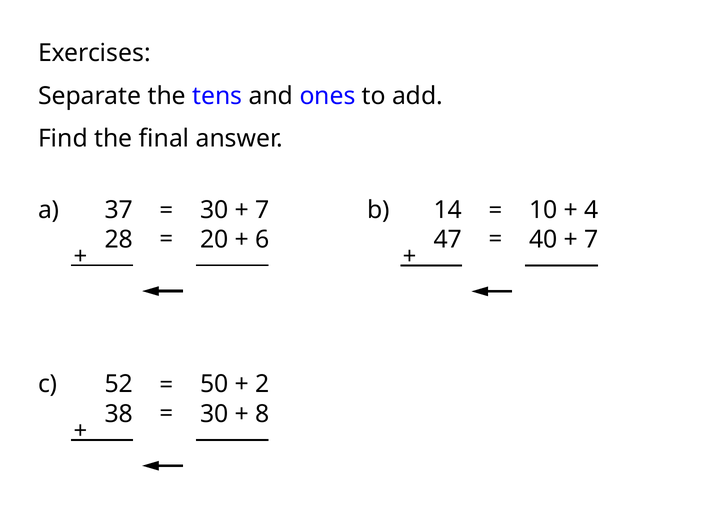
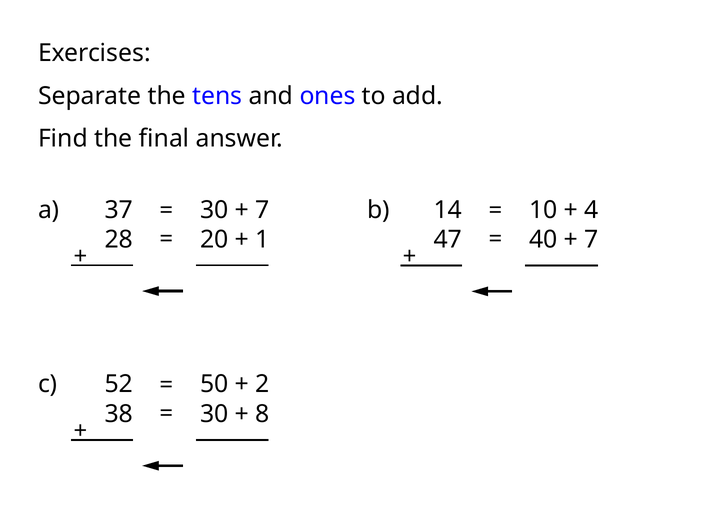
6: 6 -> 1
